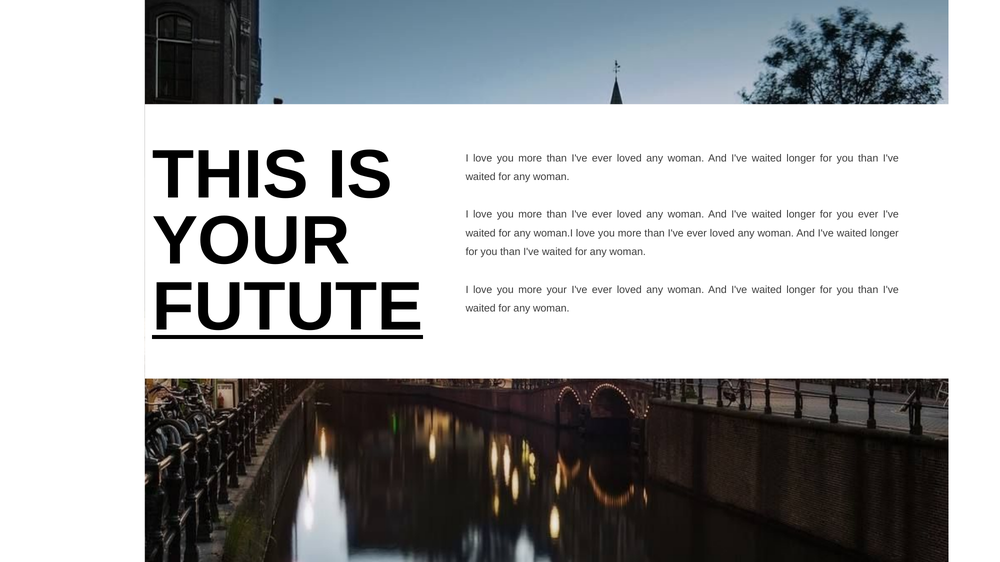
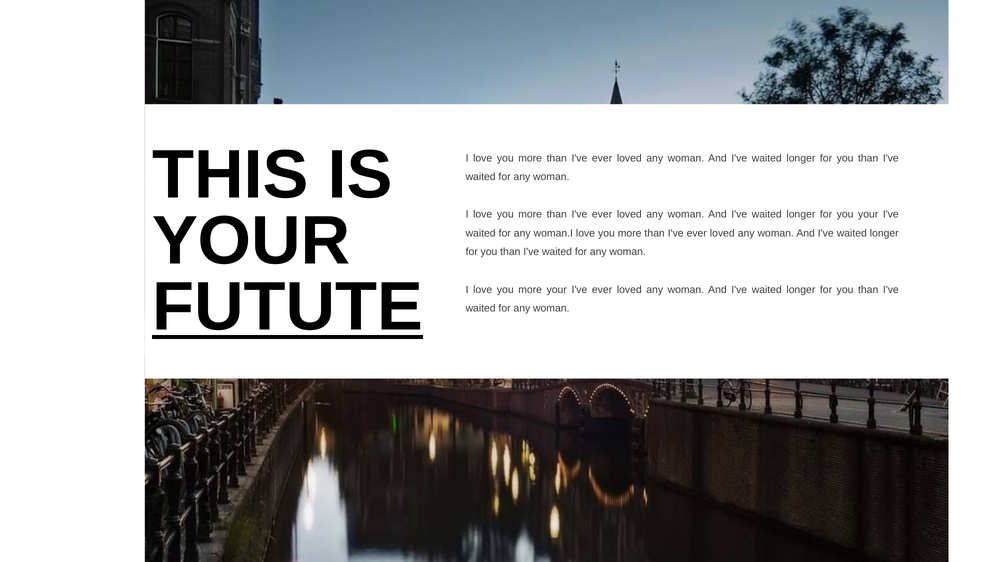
you ever: ever -> your
